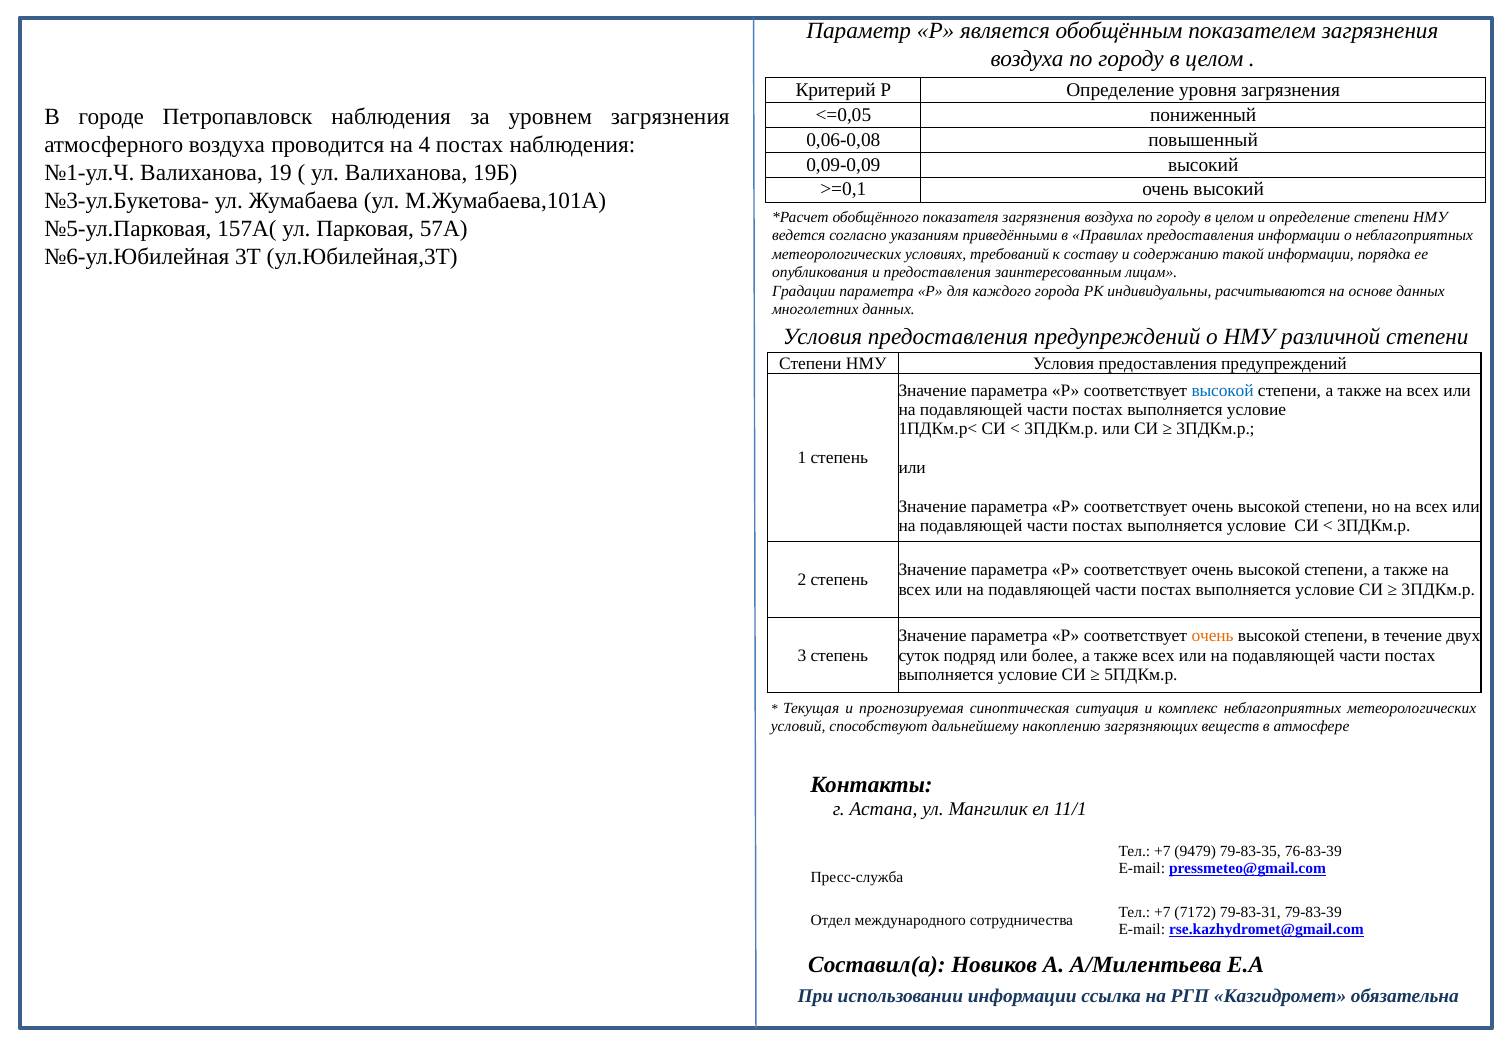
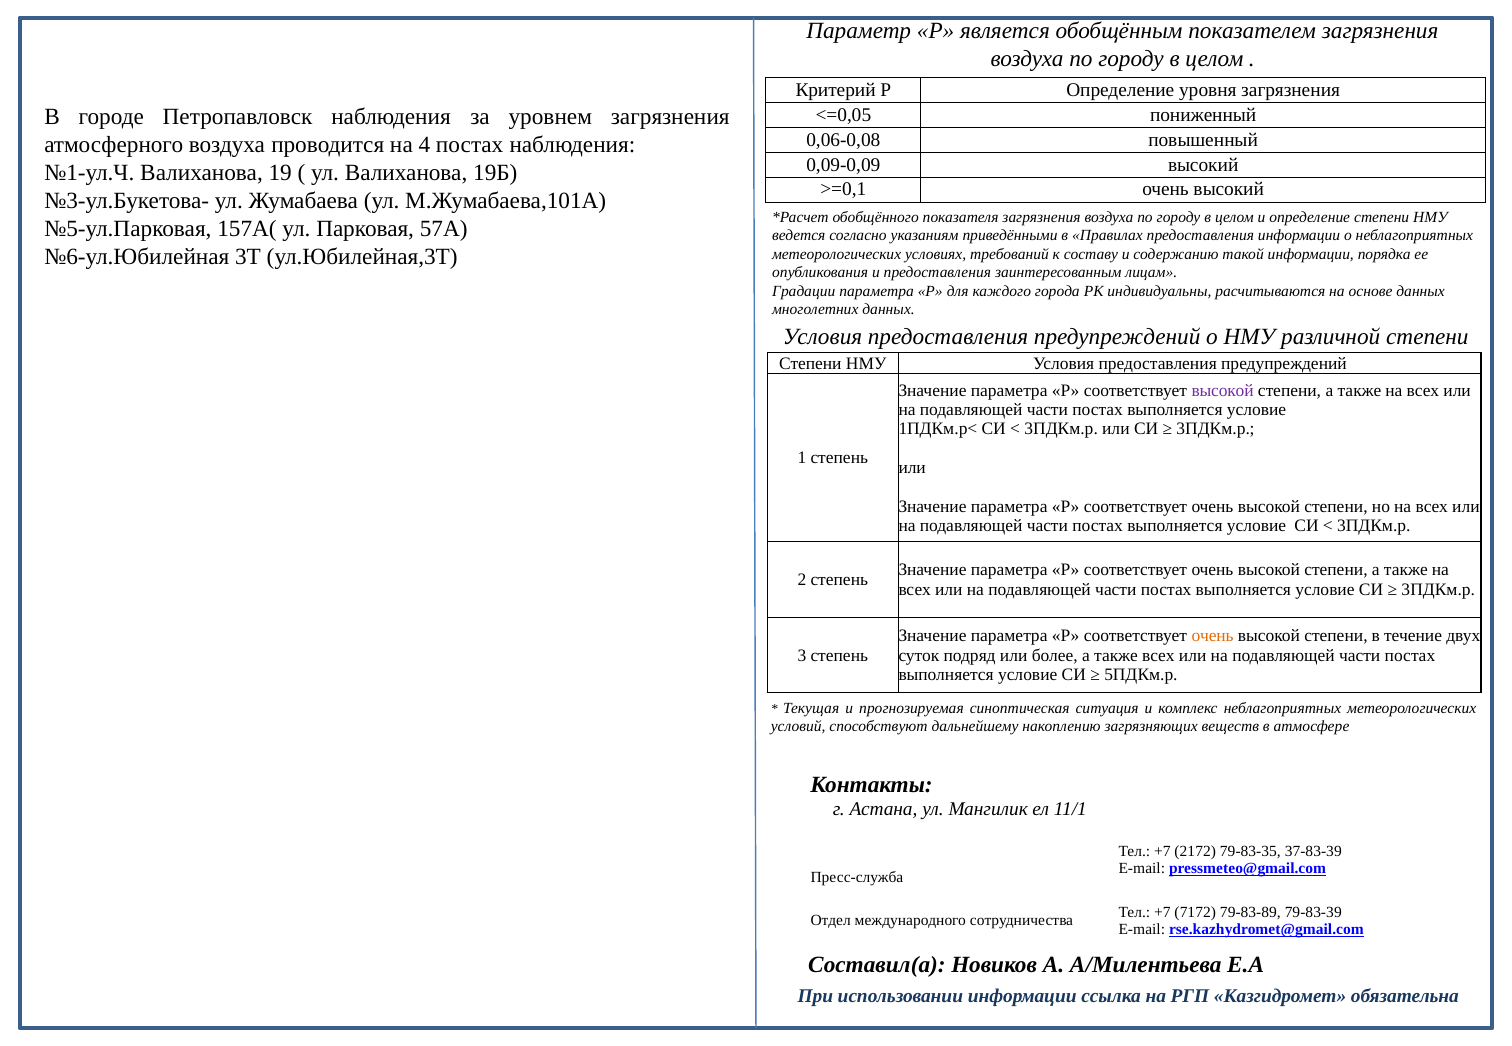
высокой at (1223, 391) colour: blue -> purple
9479: 9479 -> 2172
76-83-39: 76-83-39 -> 37-83-39
79-83-31: 79-83-31 -> 79-83-89
